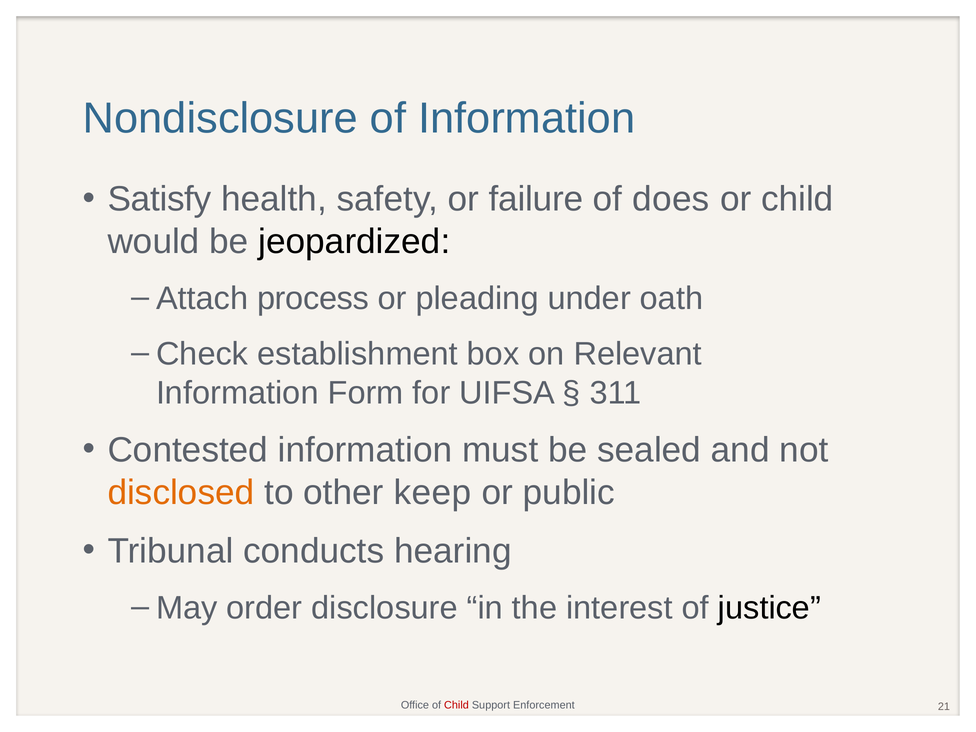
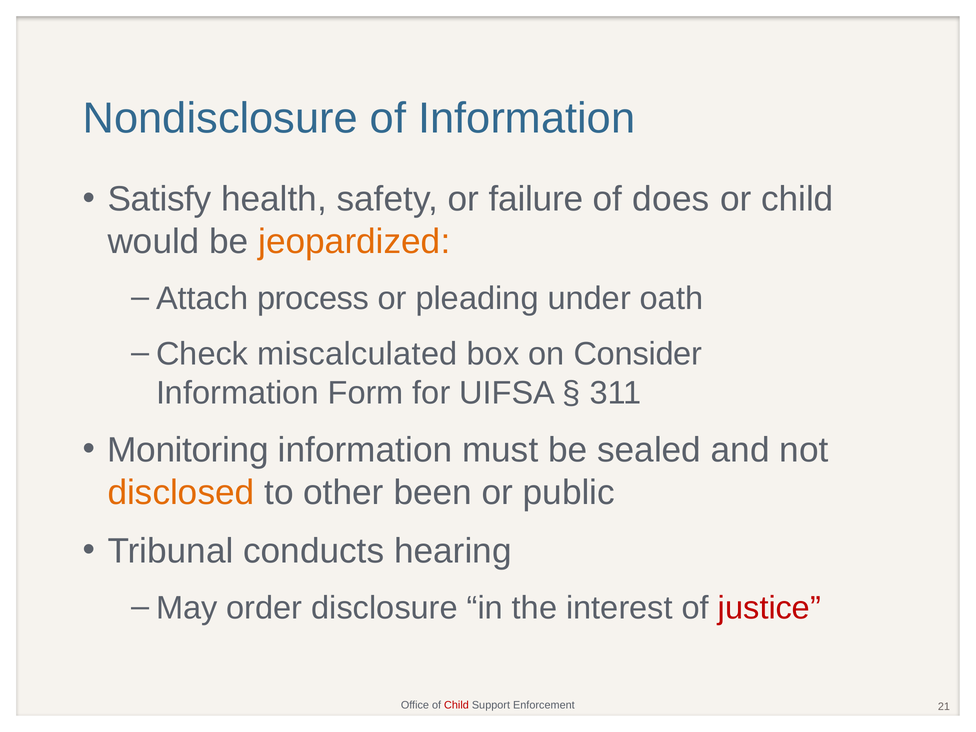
jeopardized colour: black -> orange
establishment: establishment -> miscalculated
Relevant: Relevant -> Consider
Contested: Contested -> Monitoring
keep: keep -> been
justice colour: black -> red
